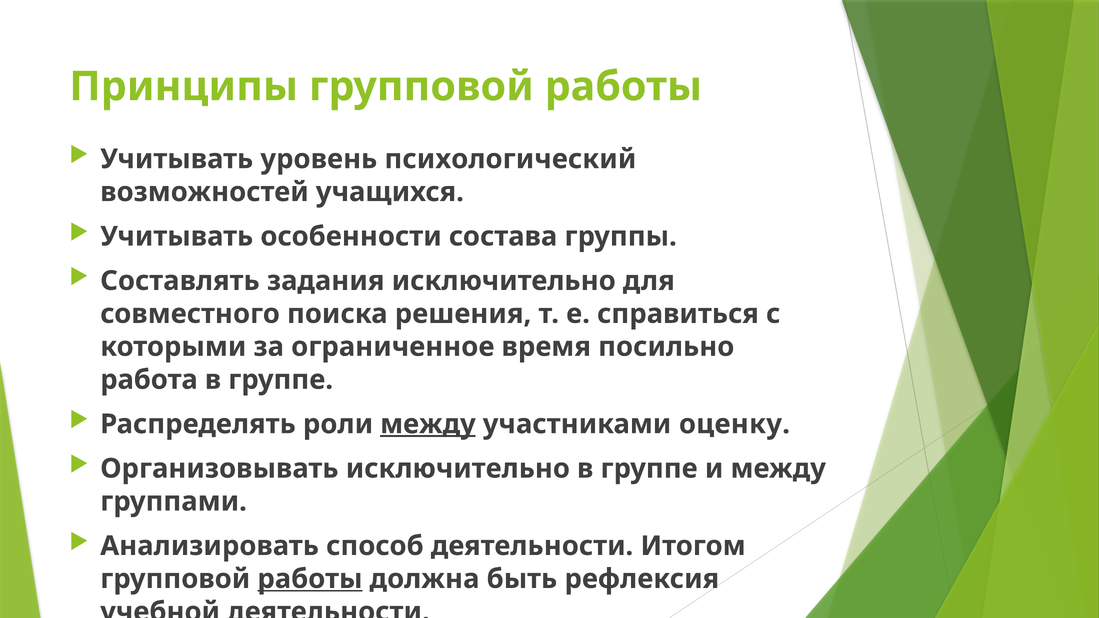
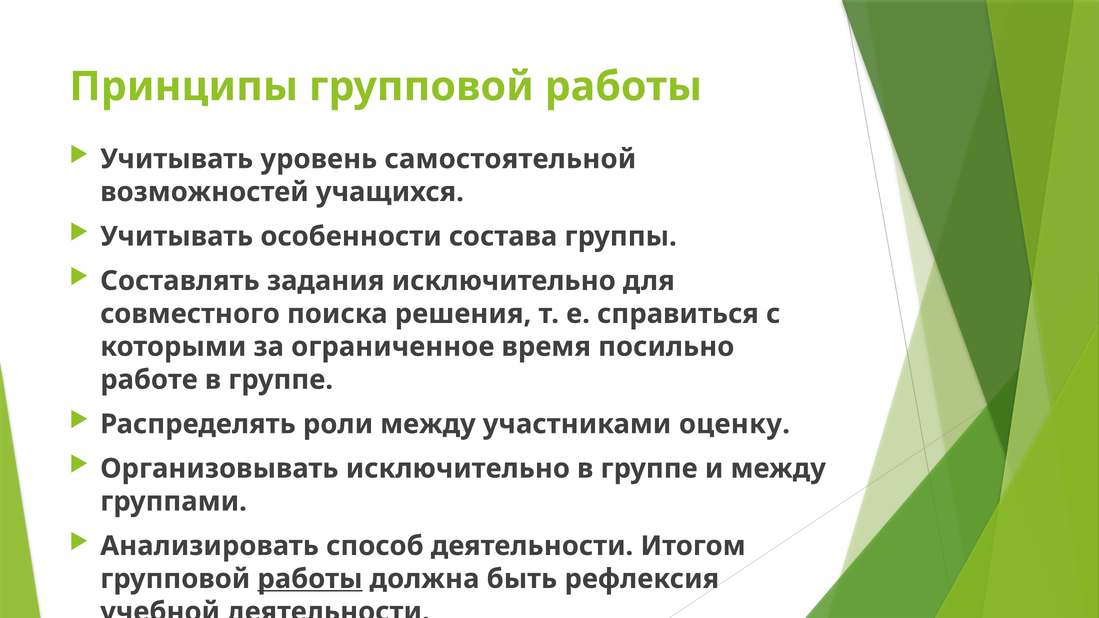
психологический: психологический -> самостоятельной
работа: работа -> работе
между at (428, 424) underline: present -> none
